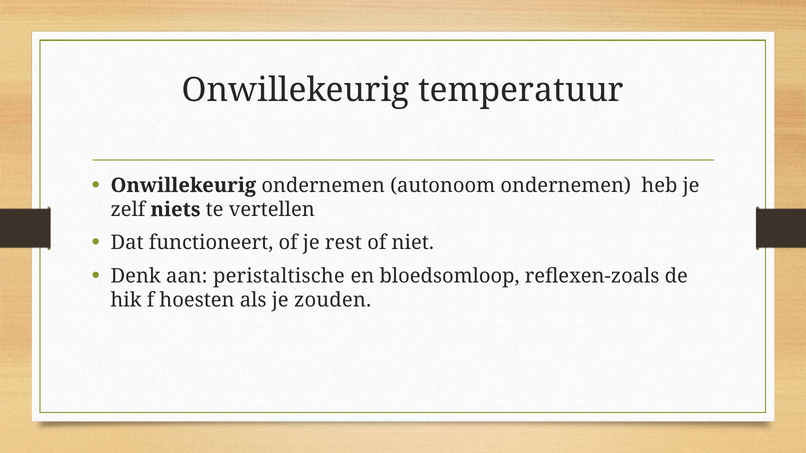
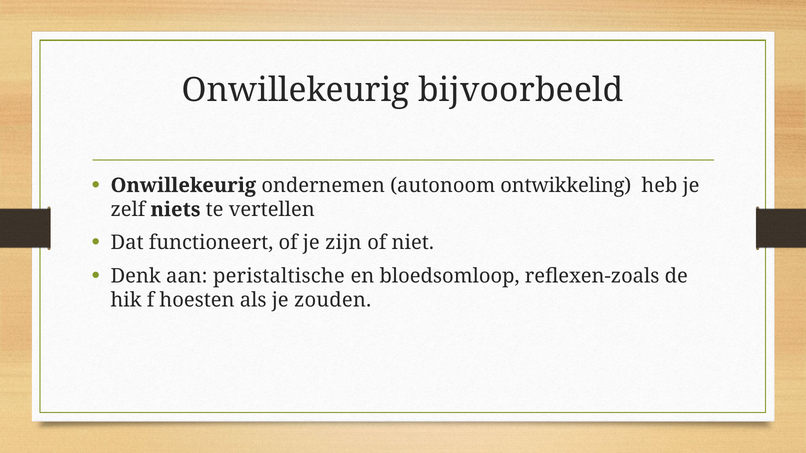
temperatuur: temperatuur -> bijvoorbeeld
autonoom ondernemen: ondernemen -> ontwikkeling
rest: rest -> zijn
